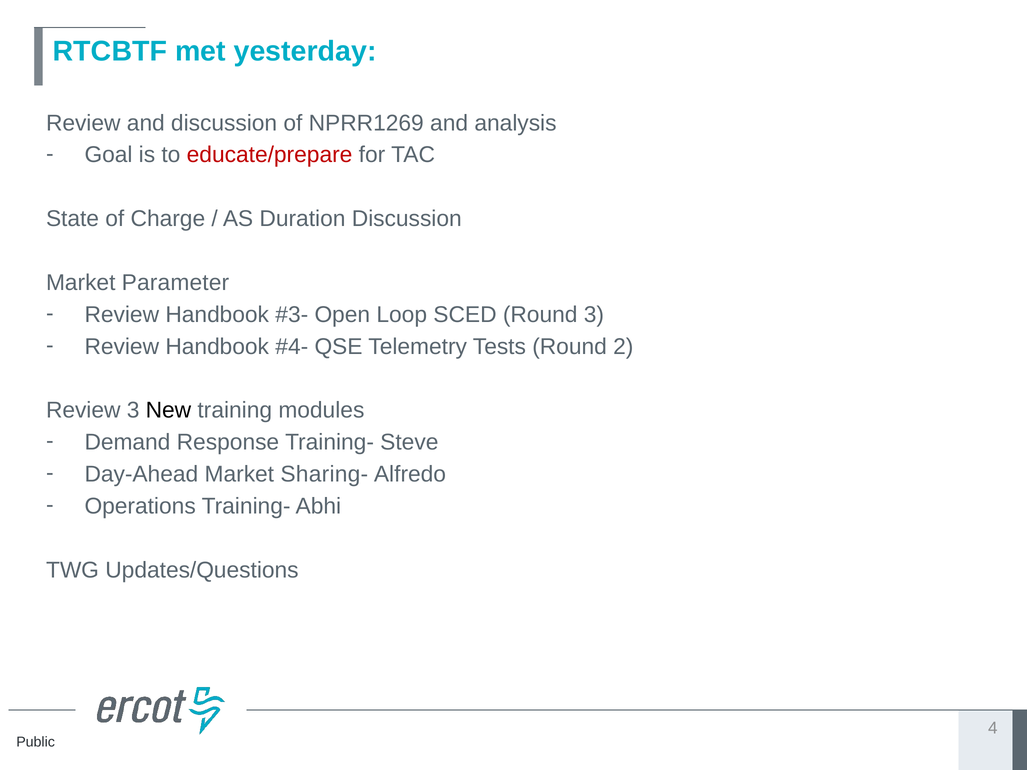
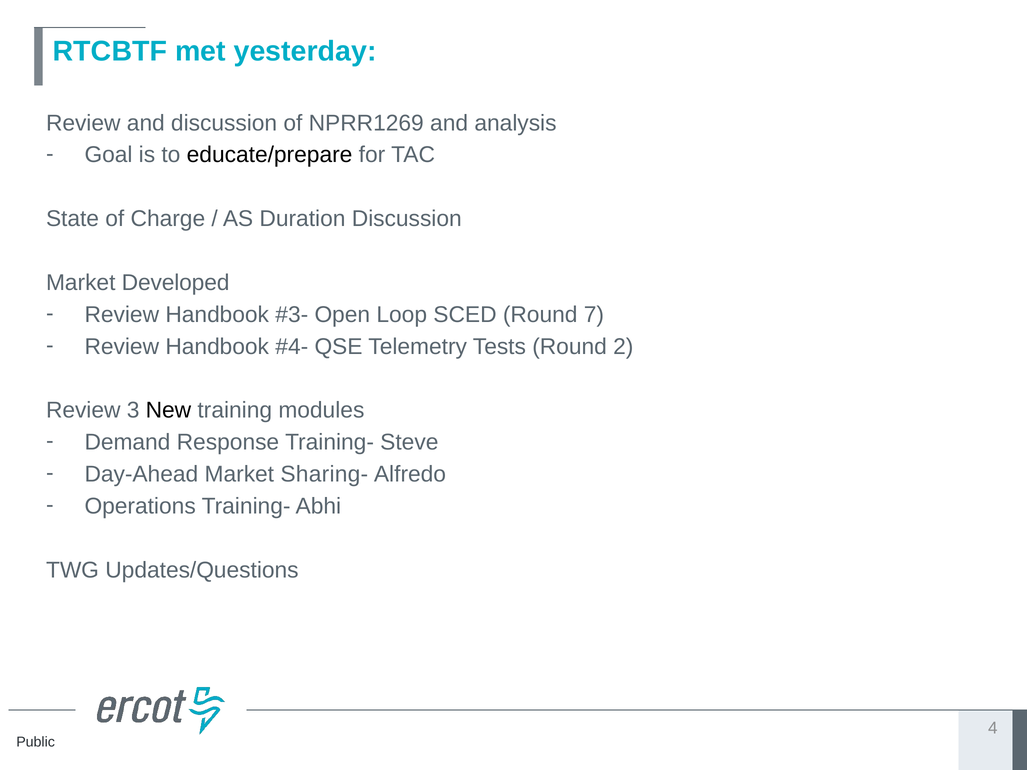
educate/prepare colour: red -> black
Parameter: Parameter -> Developed
Round 3: 3 -> 7
